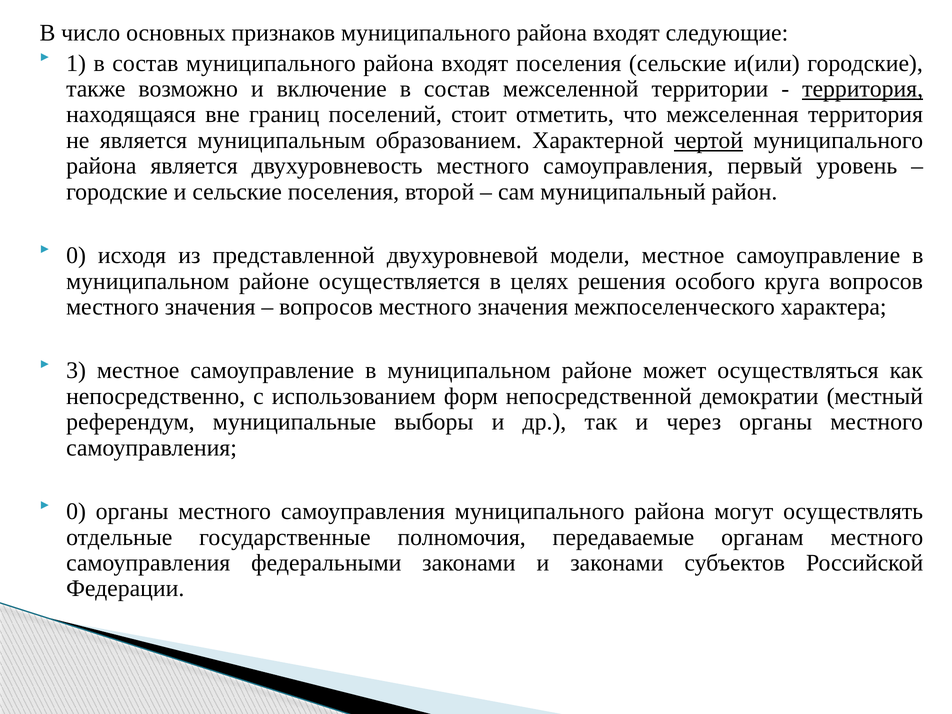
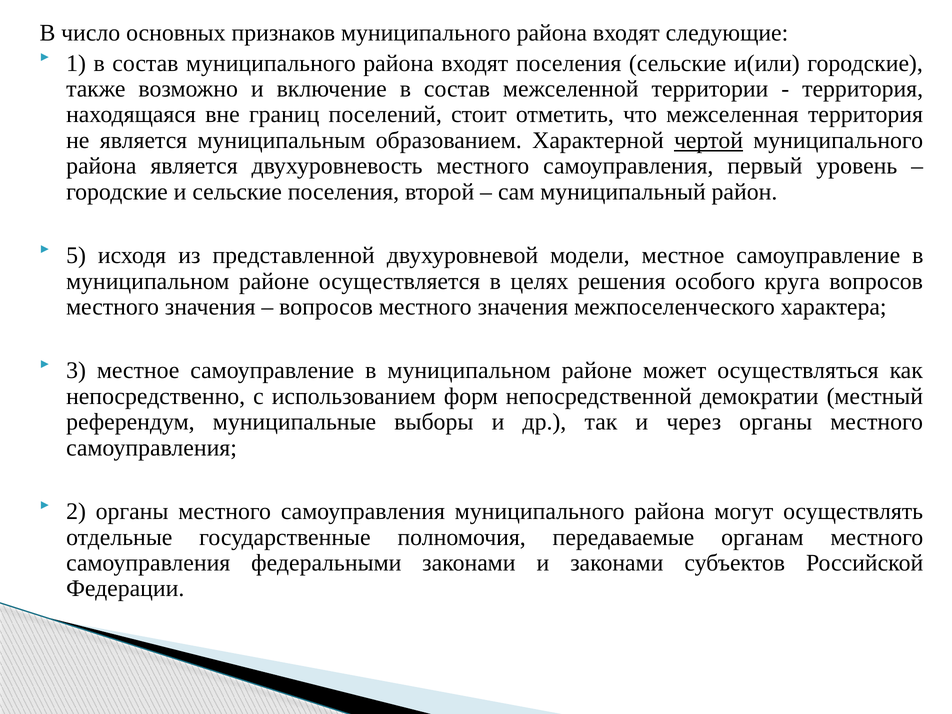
территория at (863, 89) underline: present -> none
0 at (76, 255): 0 -> 5
0 at (76, 511): 0 -> 2
